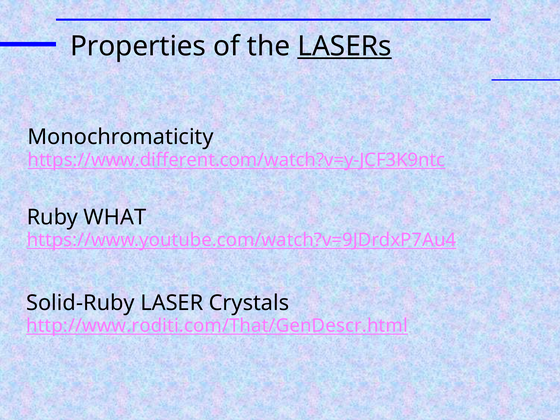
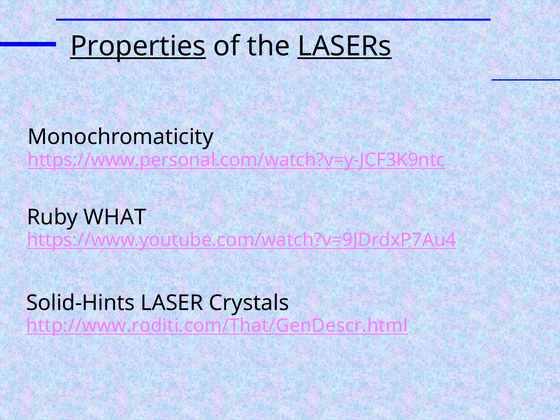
Properties underline: none -> present
https://www.different.com/watch?v=y-JCF3K9ntc: https://www.different.com/watch?v=y-JCF3K9ntc -> https://www.personal.com/watch?v=y-JCF3K9ntc
Solid-Ruby: Solid-Ruby -> Solid-Hints
